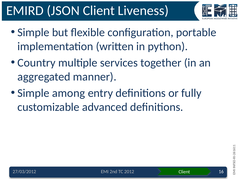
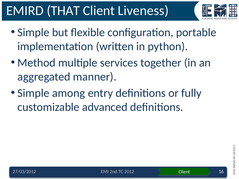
JSON: JSON -> THAT
Country: Country -> Method
